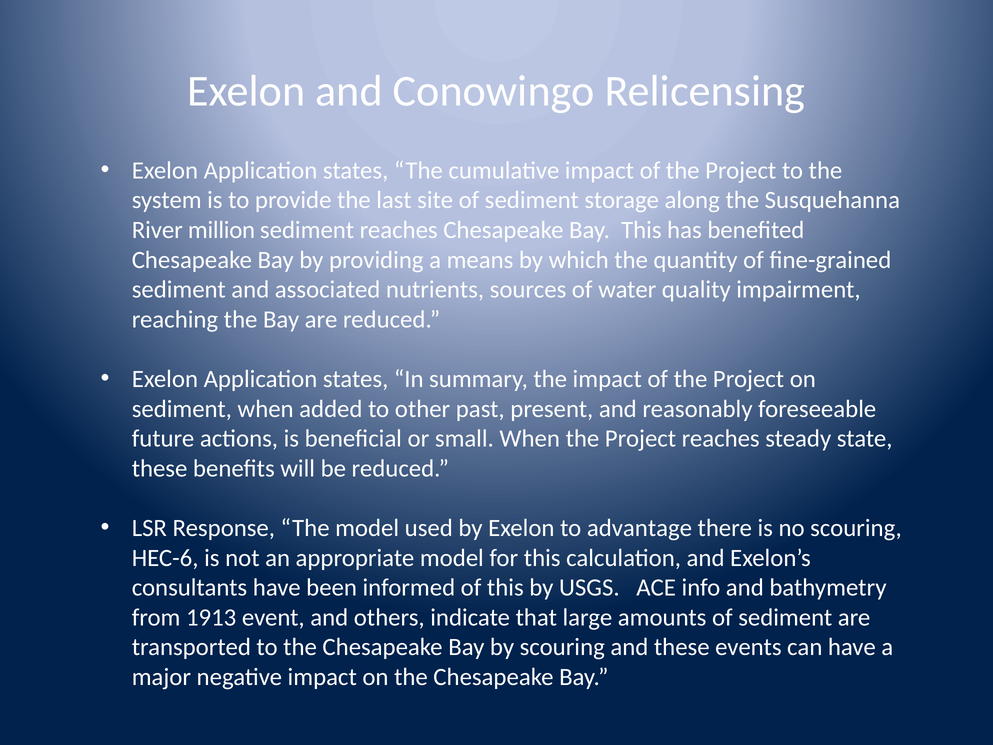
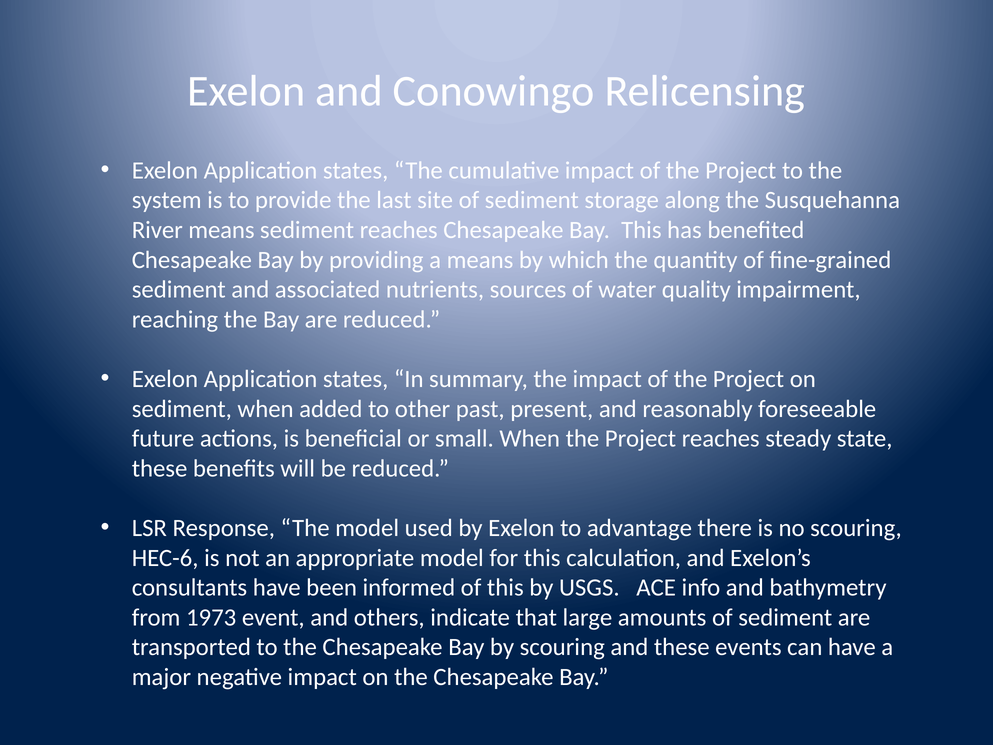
River million: million -> means
1913: 1913 -> 1973
